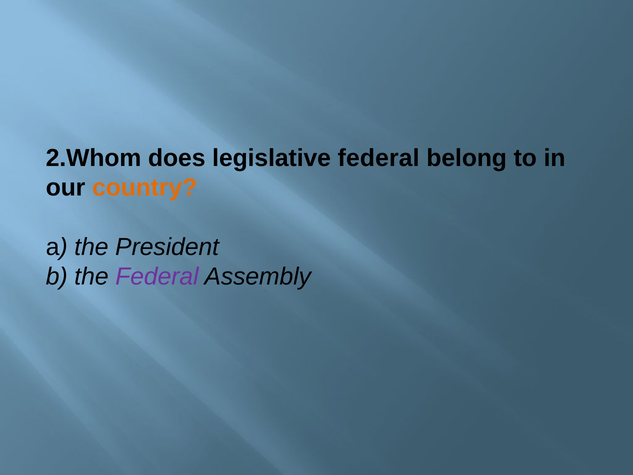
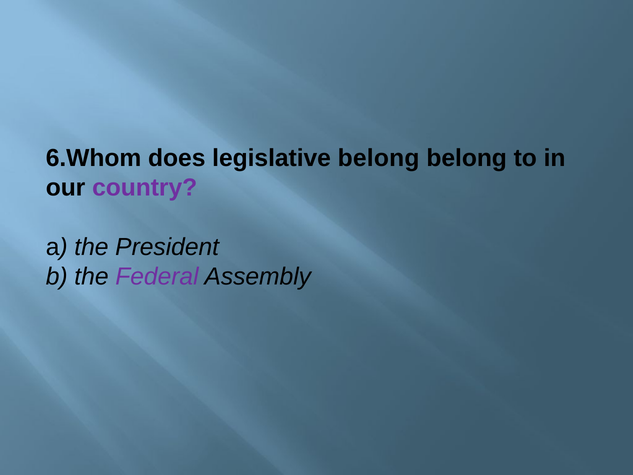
2.Whom: 2.Whom -> 6.Whom
legislative federal: federal -> belong
country colour: orange -> purple
